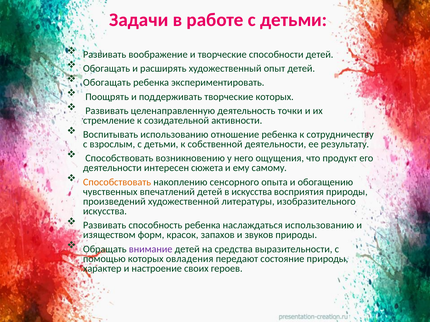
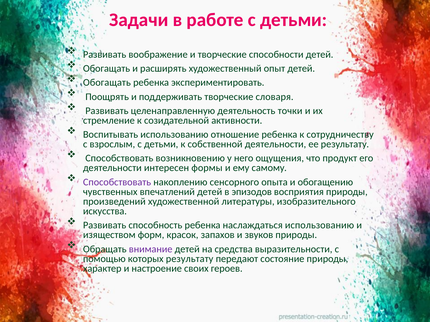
творческие которых: которых -> словаря
сюжета: сюжета -> формы
Способствовать at (117, 182) colour: orange -> purple
в искусства: искусства -> эпизодов
которых овладения: овладения -> результату
